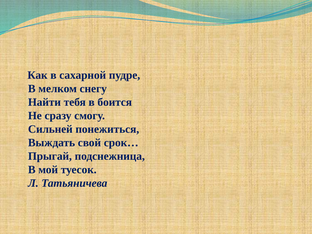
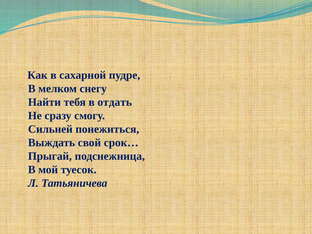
боится: боится -> отдать
